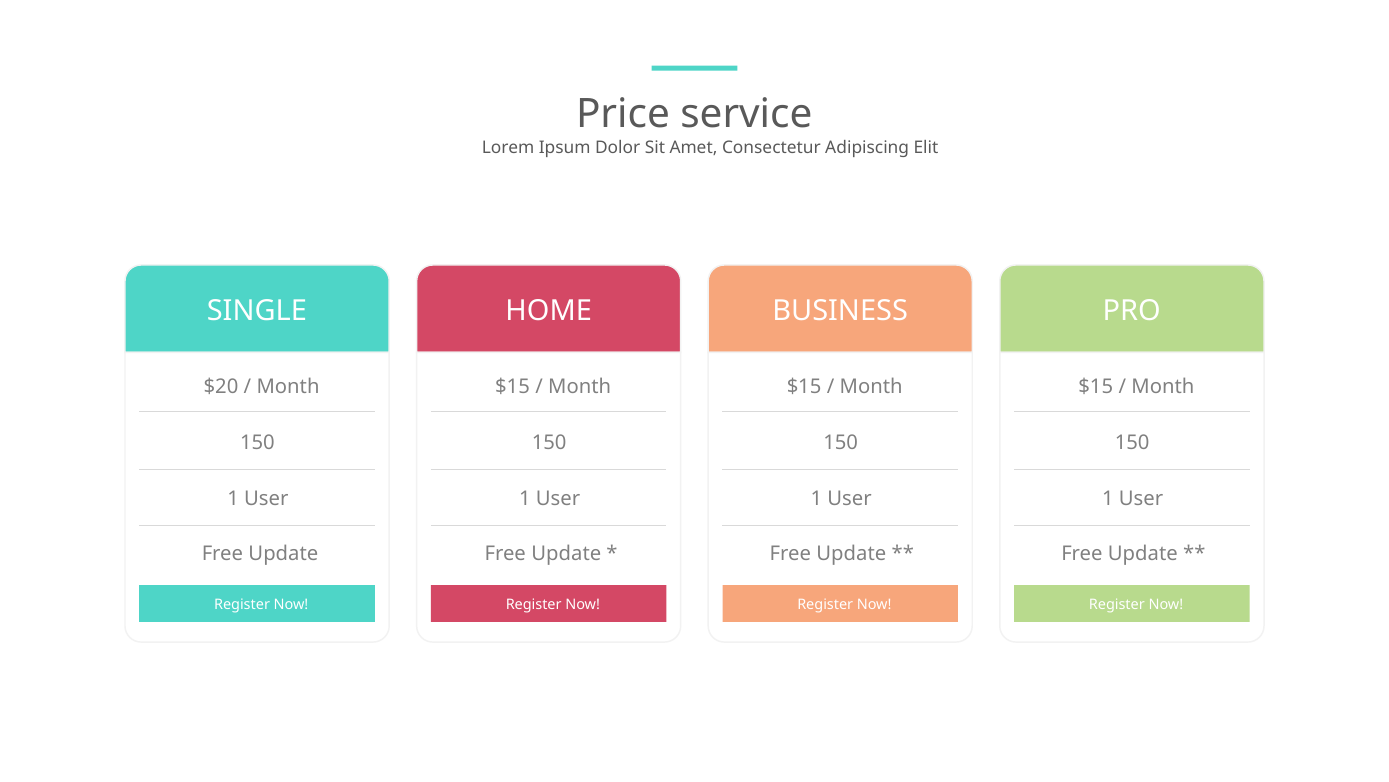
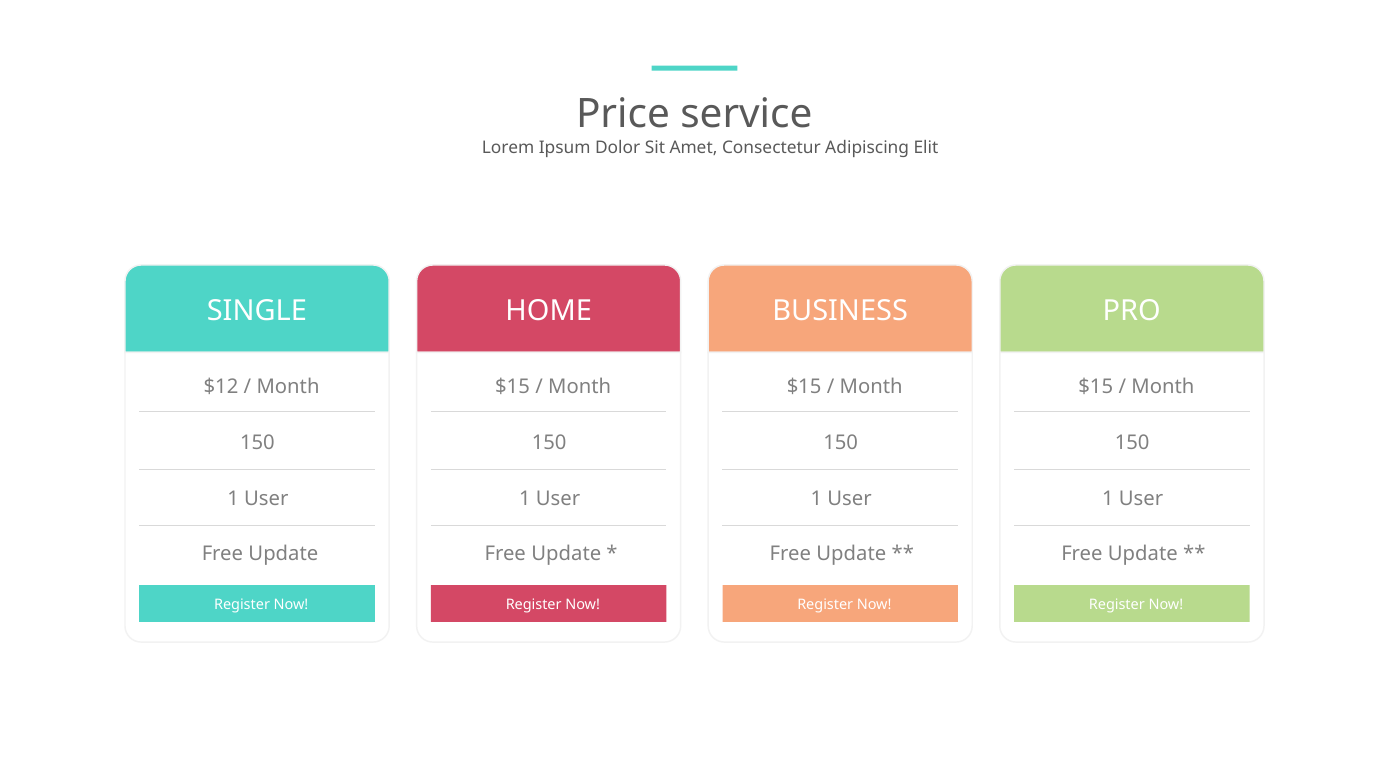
$20: $20 -> $12
